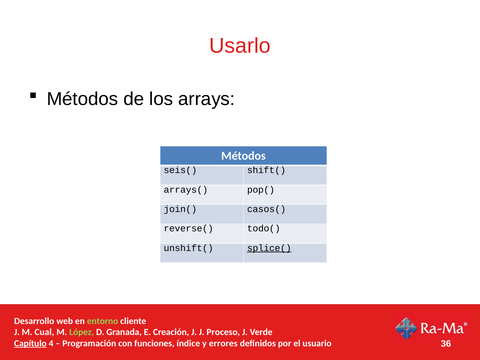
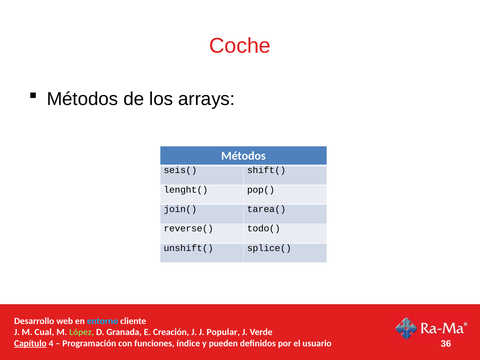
Usarlo: Usarlo -> Coche
arrays(: arrays( -> lenght(
casos(: casos( -> tarea(
splice( underline: present -> none
entorno colour: light green -> light blue
Proceso: Proceso -> Popular
errores: errores -> pueden
